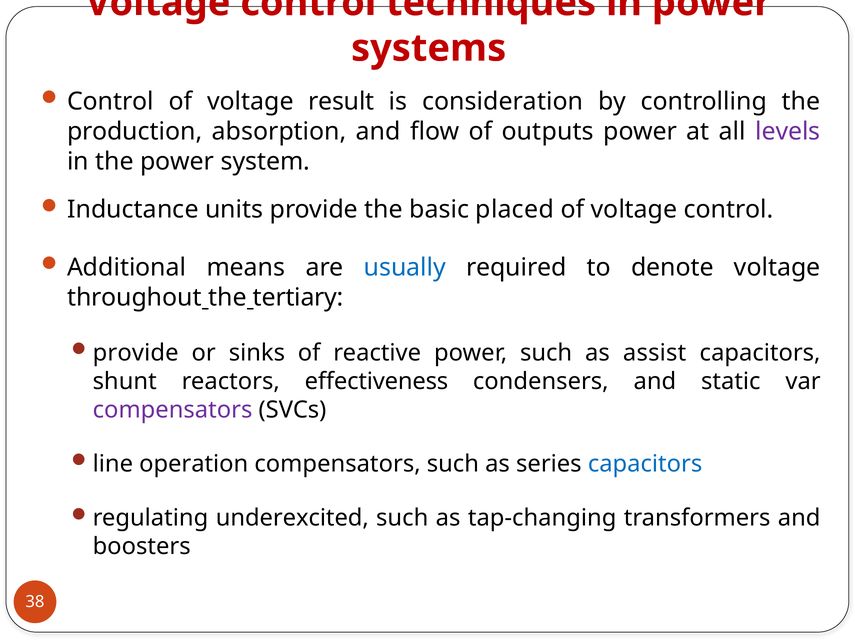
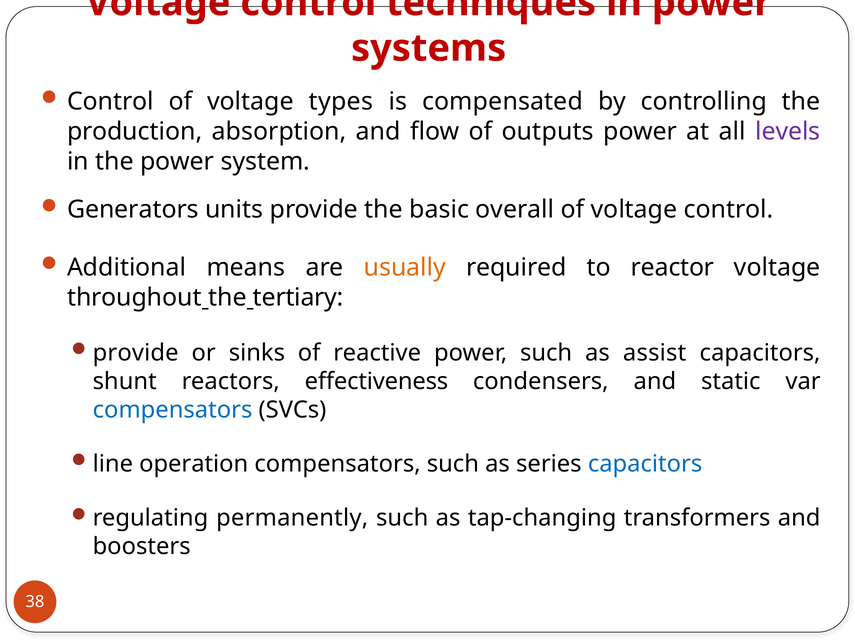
result: result -> types
consideration: consideration -> compensated
Inductance: Inductance -> Generators
placed: placed -> overall
usually colour: blue -> orange
denote: denote -> reactor
compensators at (173, 410) colour: purple -> blue
underexcited: underexcited -> permanently
